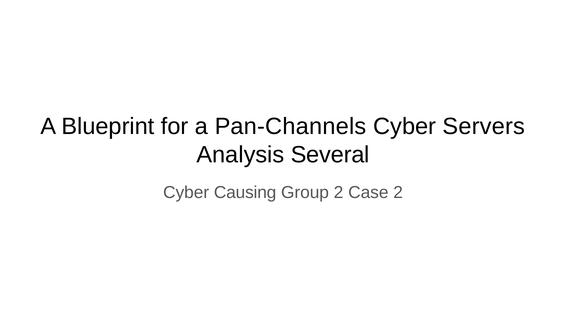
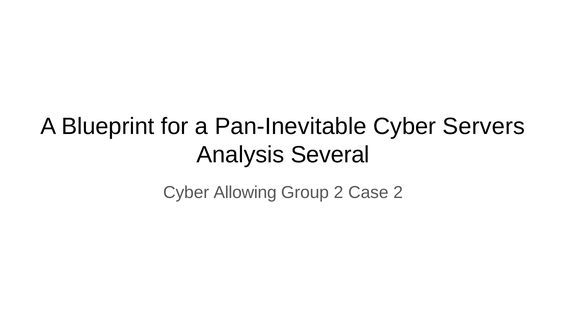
Pan-Channels: Pan-Channels -> Pan-Inevitable
Causing: Causing -> Allowing
